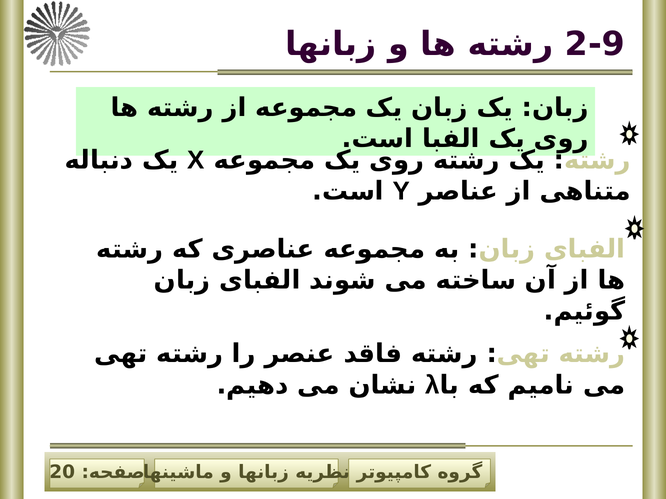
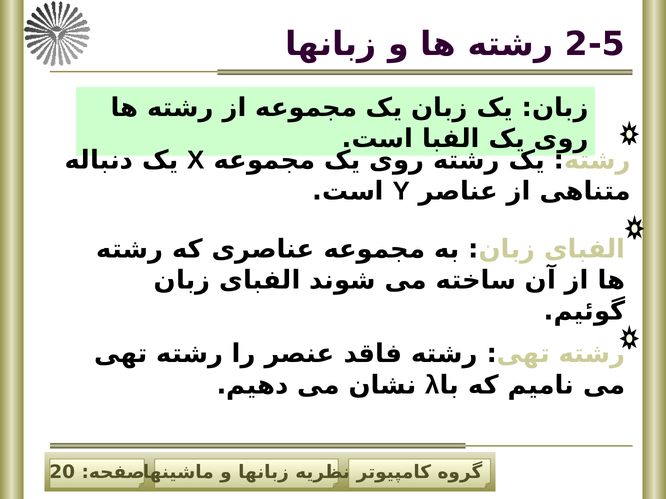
2-9: 2-9 -> 2-5
